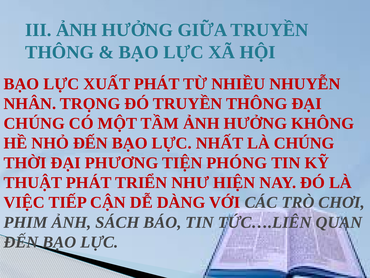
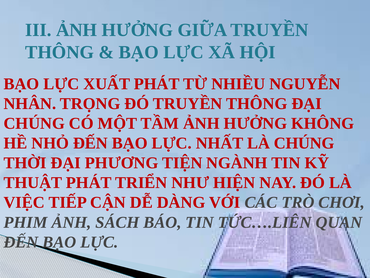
NHUYỄN: NHUYỄN -> NGUYỄN
PHÓNG: PHÓNG -> NGÀNH
